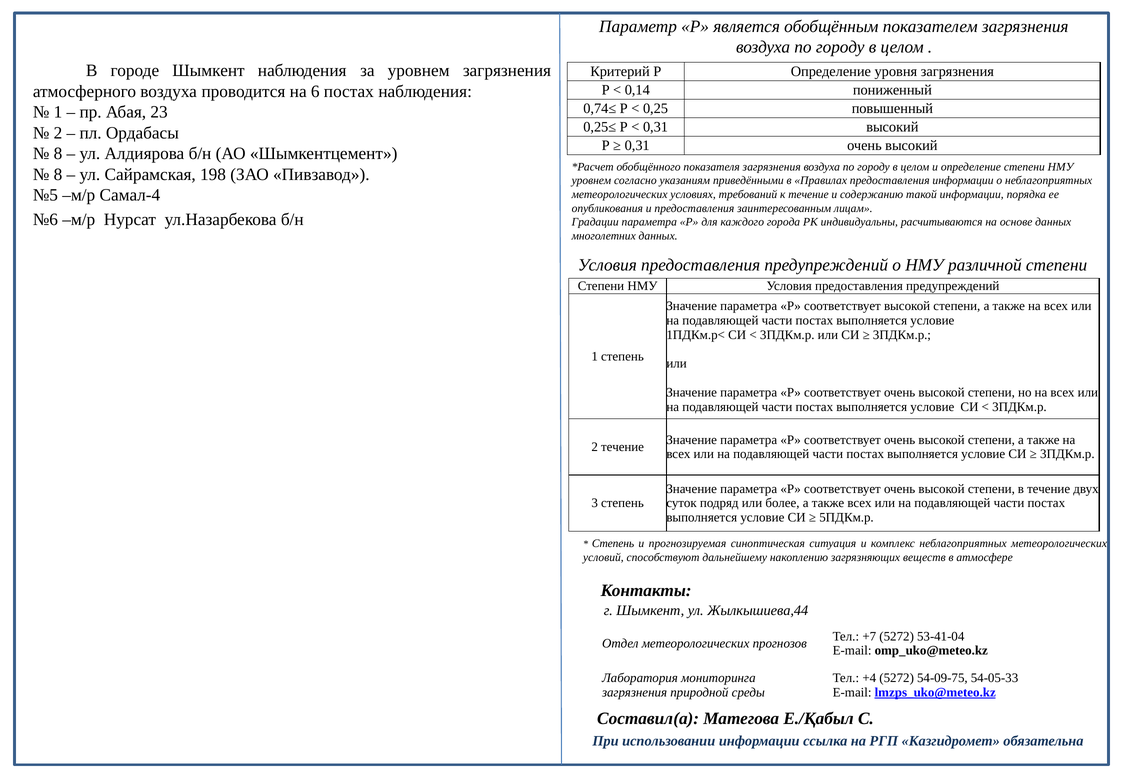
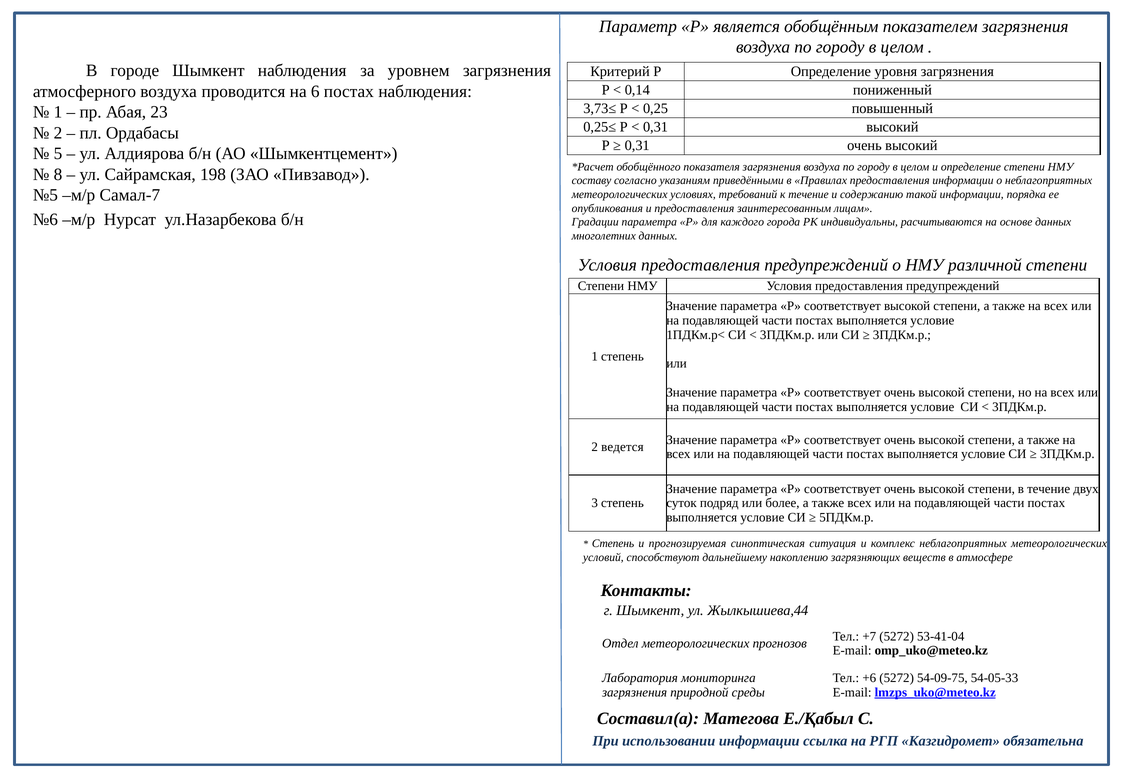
0,74≤: 0,74≤ -> 3,73≤
8 at (58, 154): 8 -> 5
уровнем at (591, 181): уровнем -> составу
Самал-4: Самал-4 -> Самал-7
2 течение: течение -> ведется
+4: +4 -> +6
